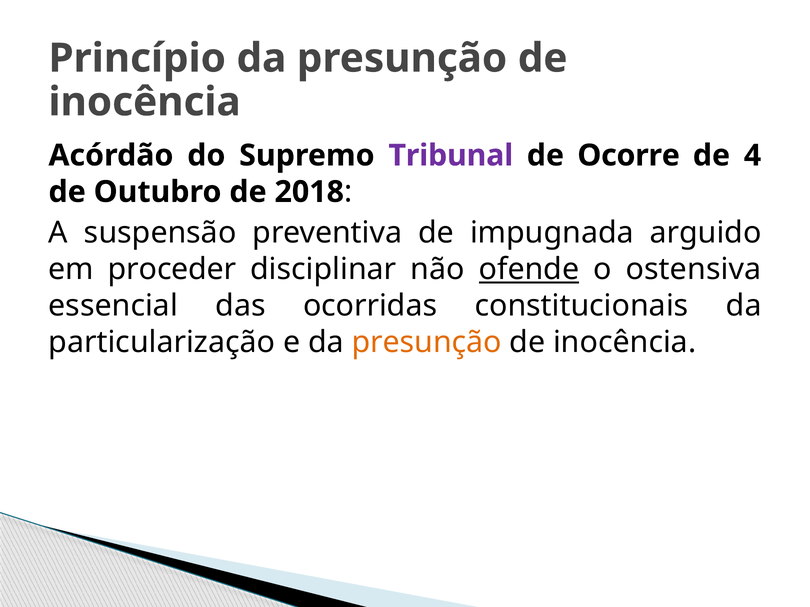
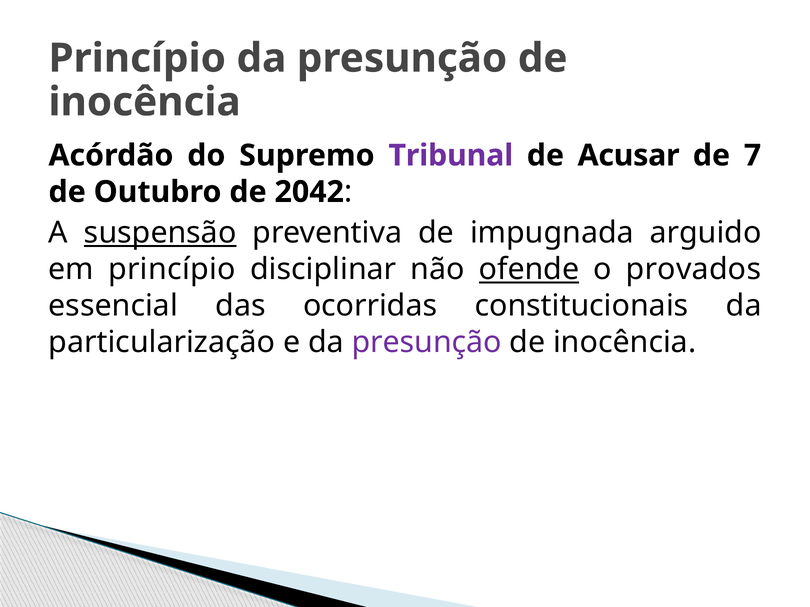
Ocorre: Ocorre -> Acusar
4: 4 -> 7
2018: 2018 -> 2042
suspensão underline: none -> present
em proceder: proceder -> princípio
ostensiva: ostensiva -> provados
presunção at (427, 342) colour: orange -> purple
